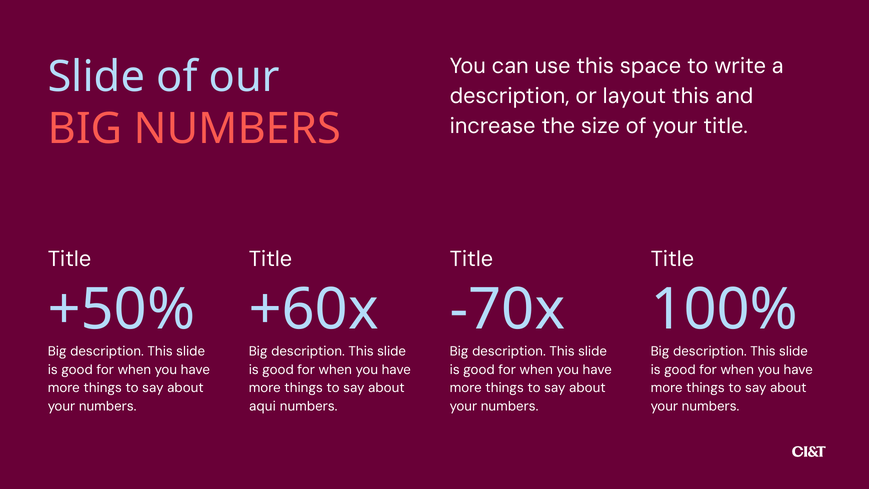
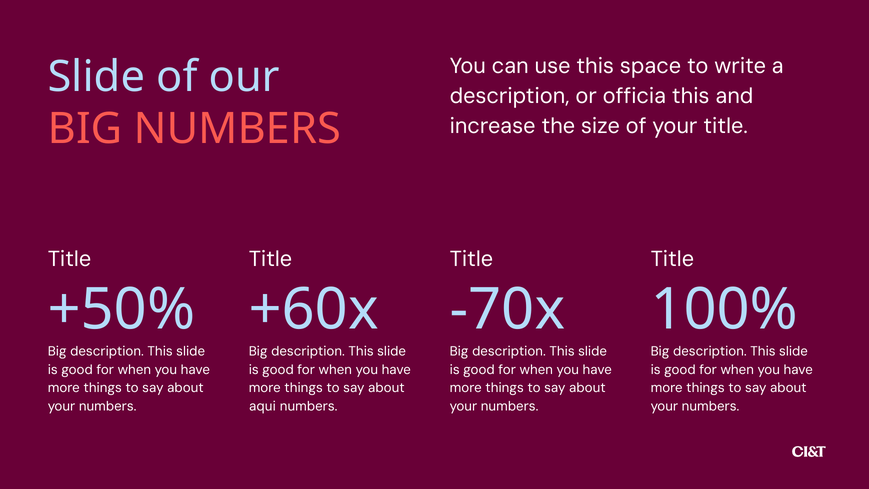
layout: layout -> officia
